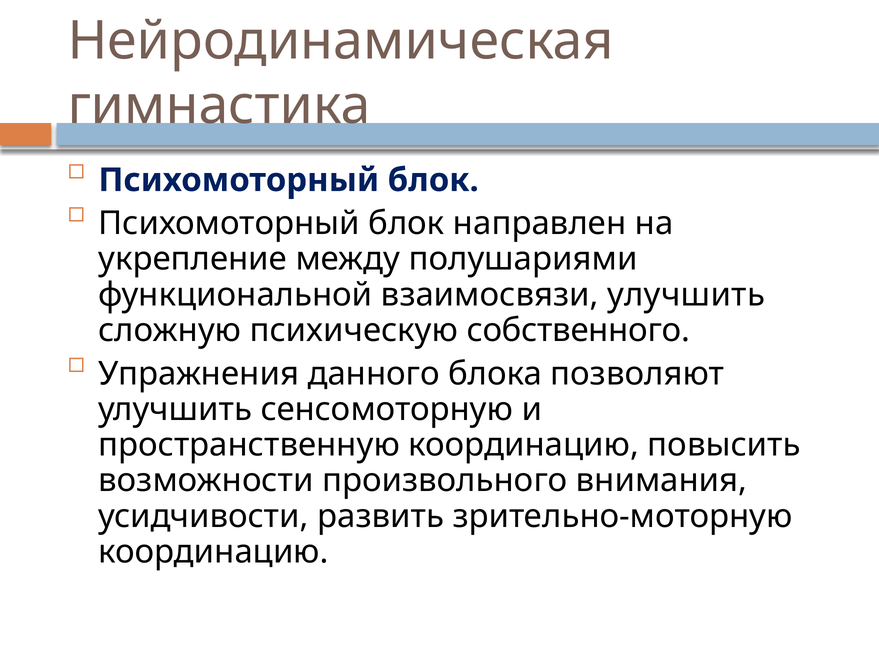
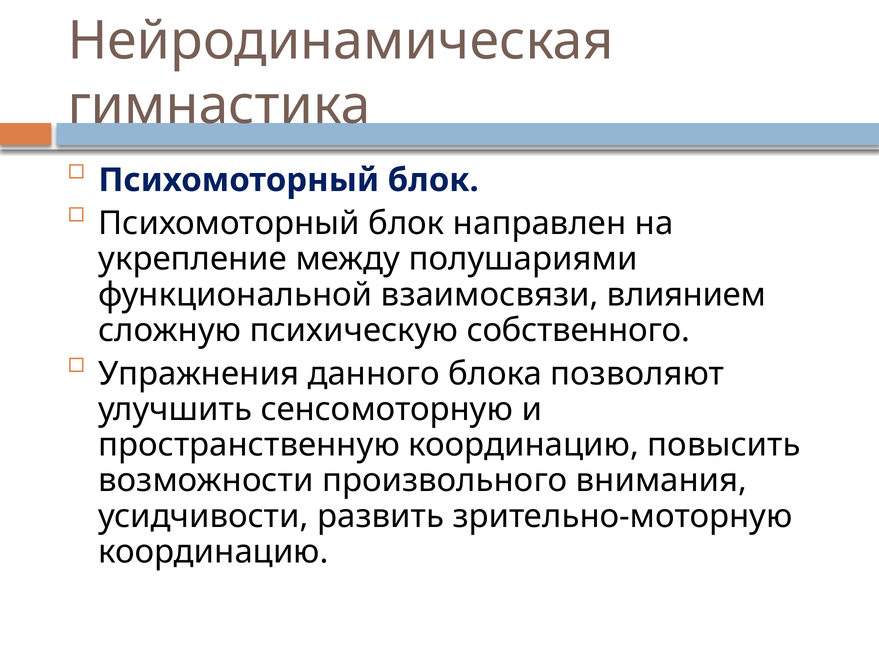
взаимосвязи улучшить: улучшить -> влиянием
